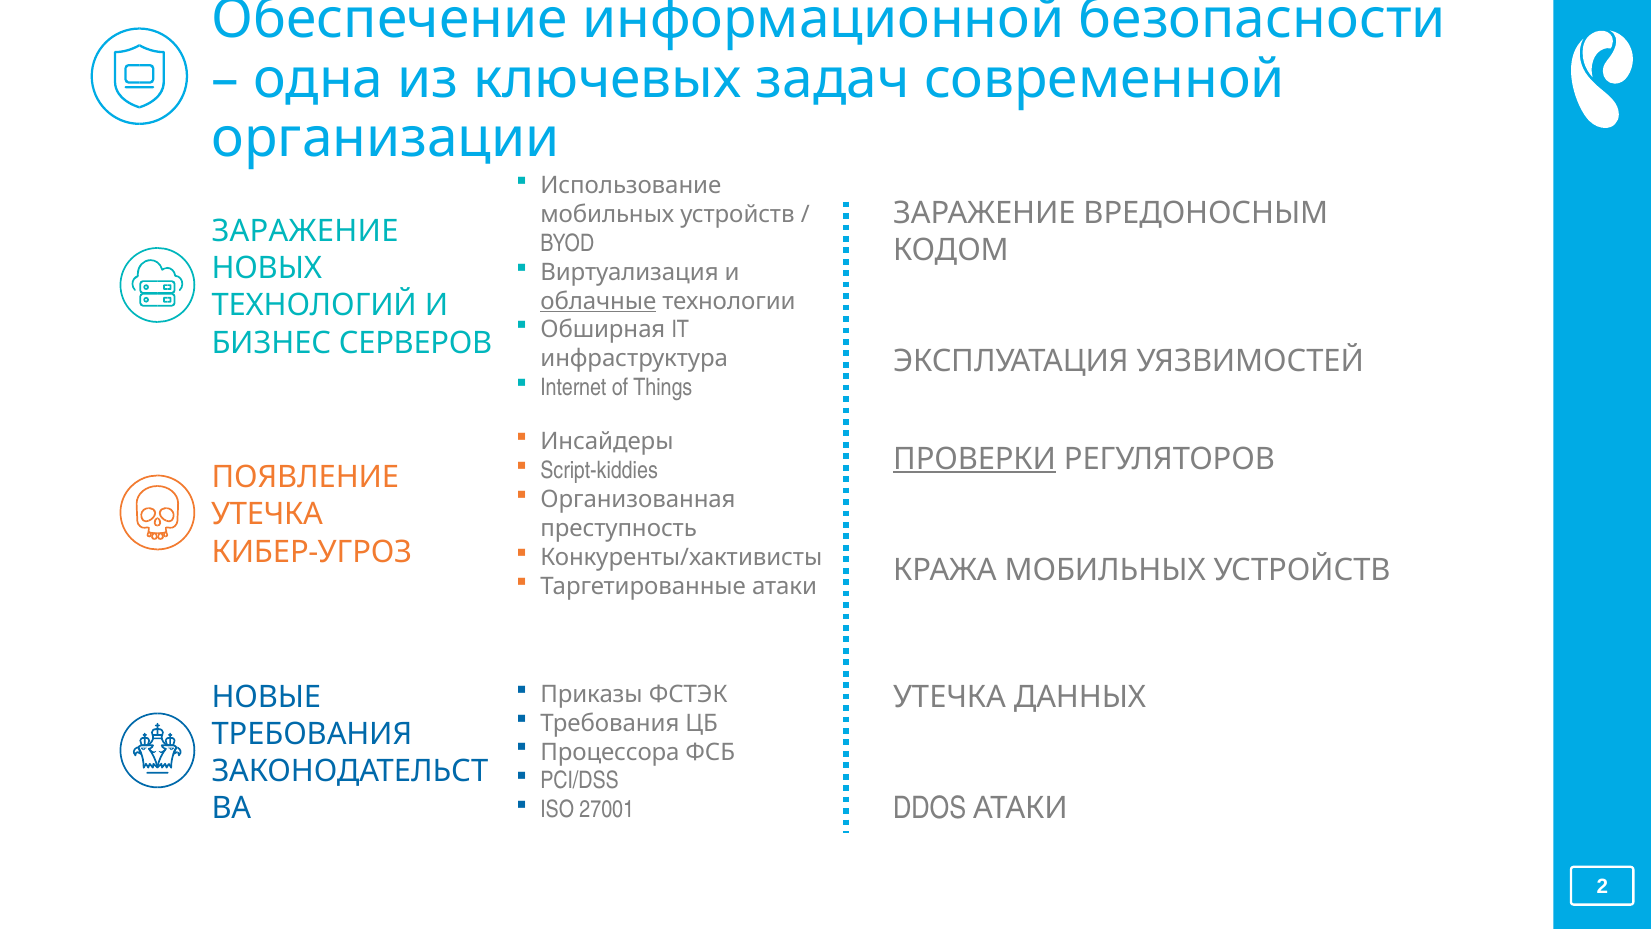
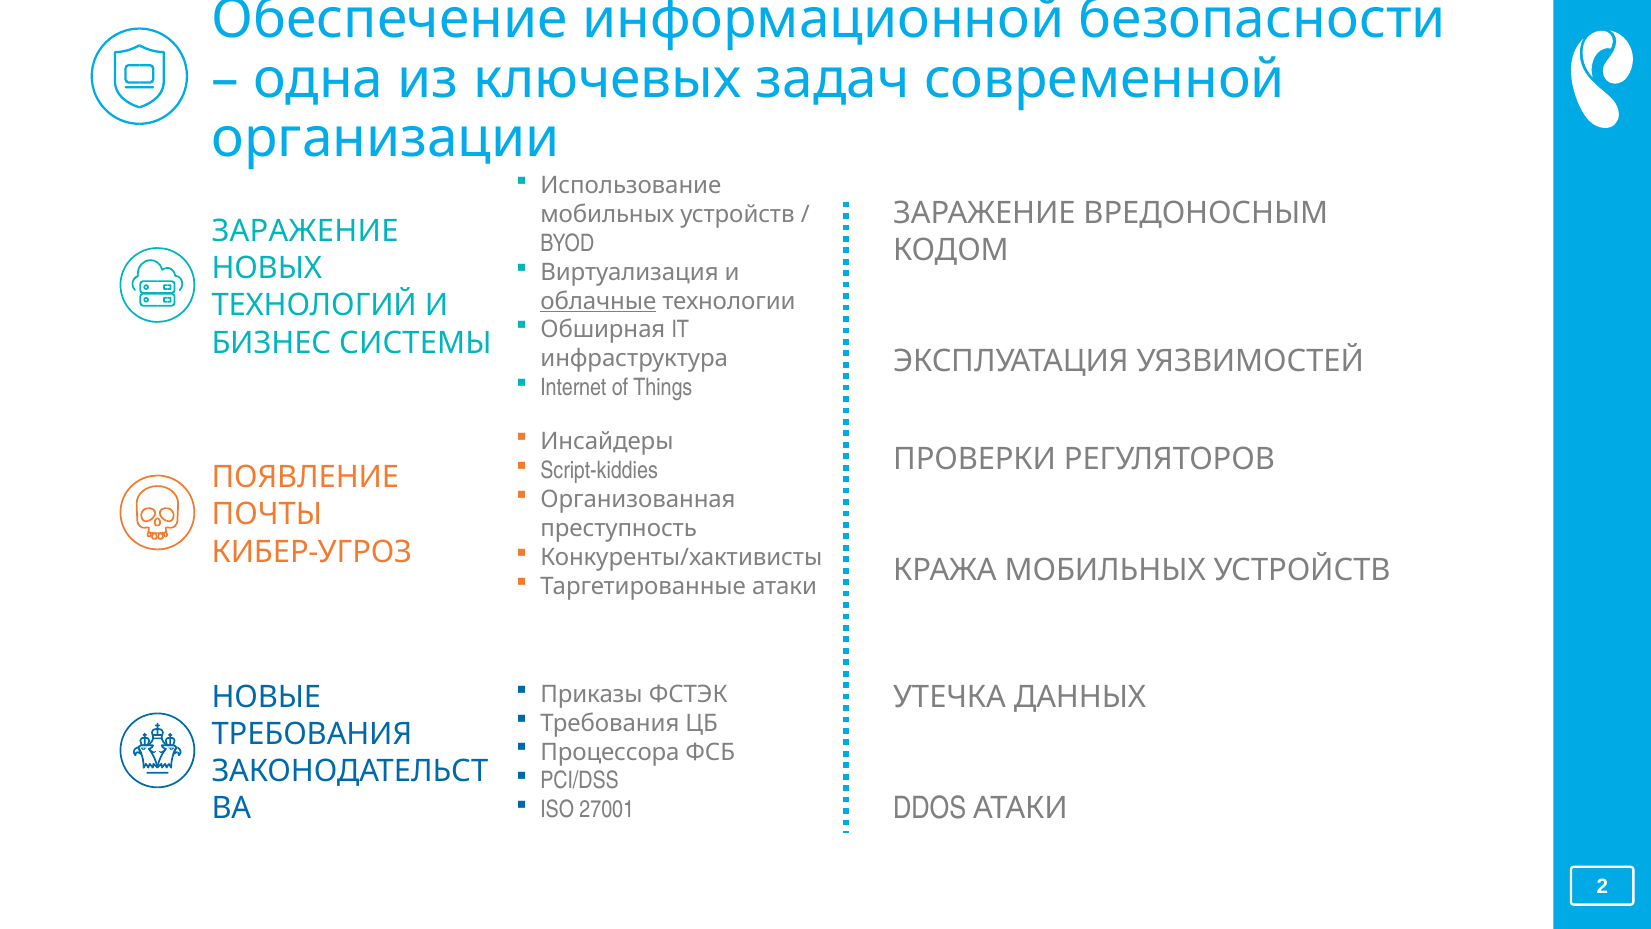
СЕРВЕРОВ: СЕРВЕРОВ -> СИСТЕМЫ
ПРОВЕРКИ underline: present -> none
УТЕЧКА at (267, 515): УТЕЧКА -> ПОЧТЫ
